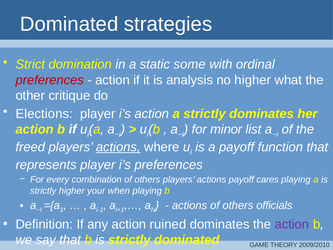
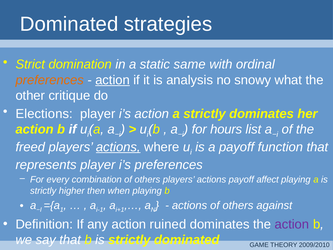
some: some -> same
preferences at (50, 80) colour: red -> orange
action at (113, 80) underline: none -> present
no higher: higher -> snowy
minor: minor -> hours
cares: cares -> affect
your: your -> then
officials: officials -> against
